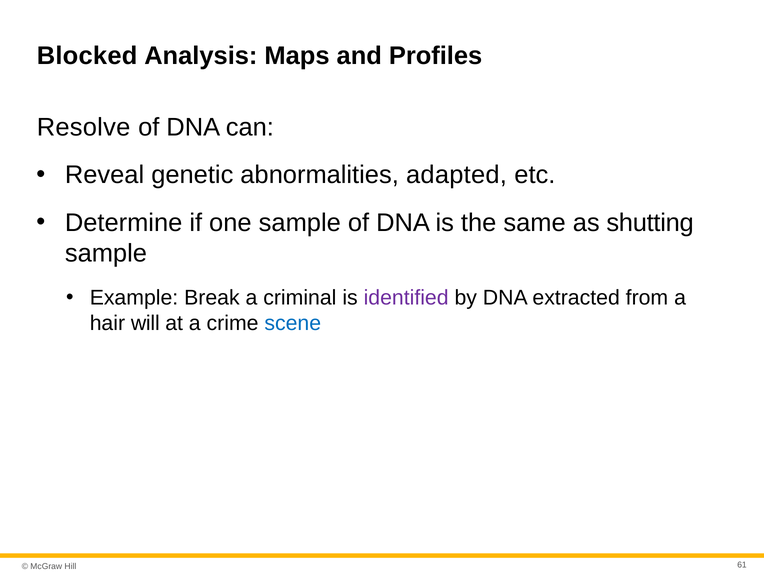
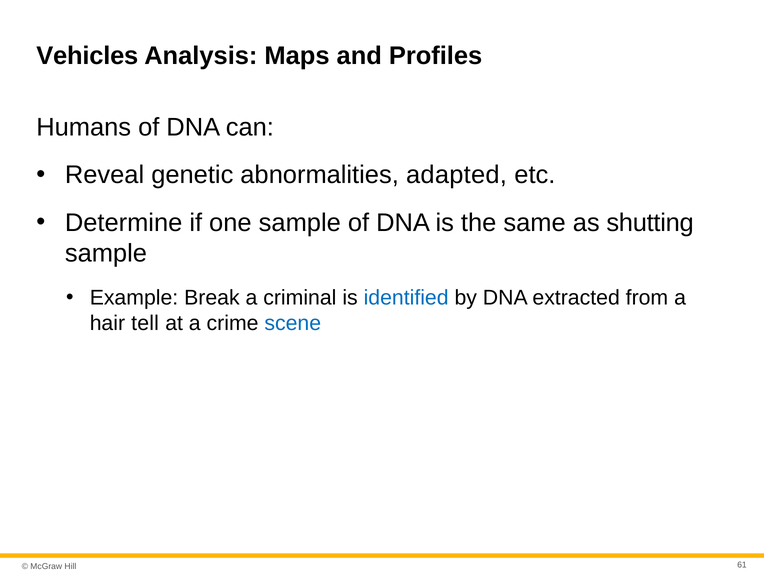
Blocked: Blocked -> Vehicles
Resolve: Resolve -> Humans
identified colour: purple -> blue
will: will -> tell
